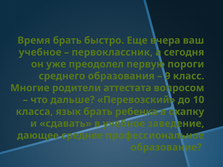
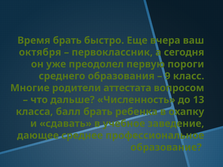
учебное at (40, 52): учебное -> октября
Перевозский: Перевозский -> Численность
10: 10 -> 13
язык: язык -> балл
